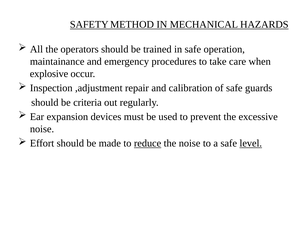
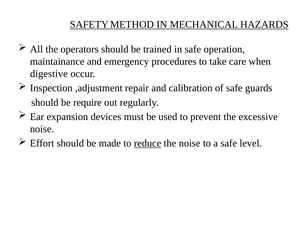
explosive: explosive -> digestive
criteria: criteria -> require
level underline: present -> none
